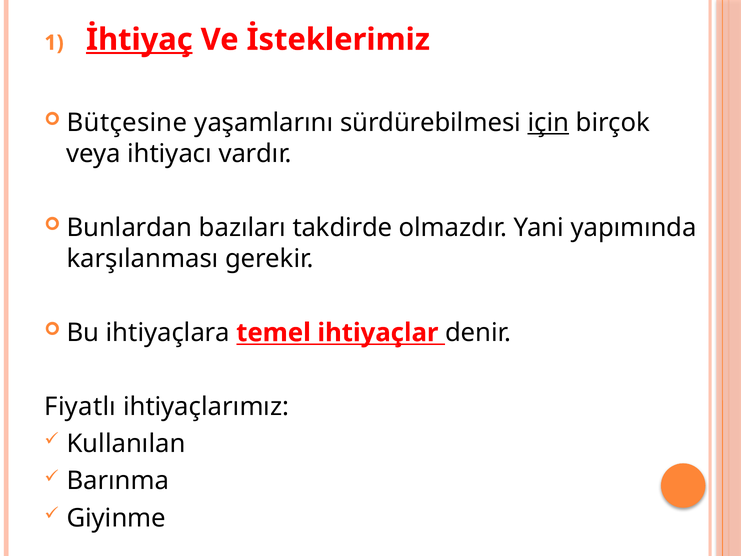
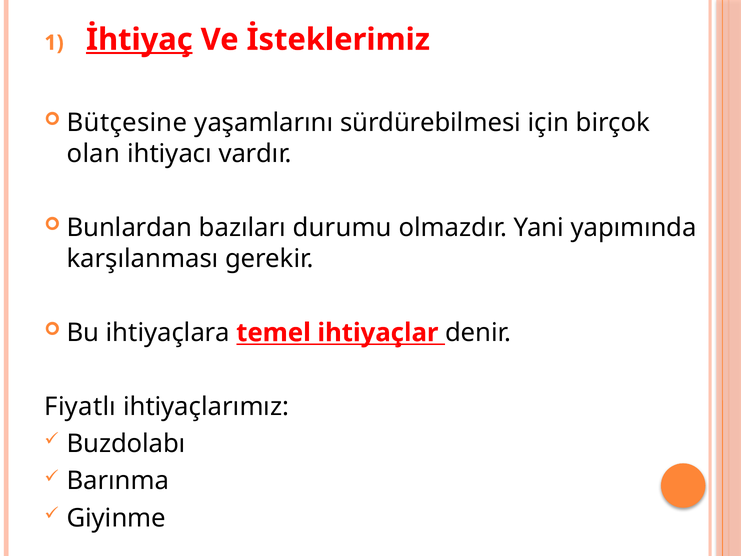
için underline: present -> none
veya: veya -> olan
takdirde: takdirde -> durumu
Kullanılan: Kullanılan -> Buzdolabı
